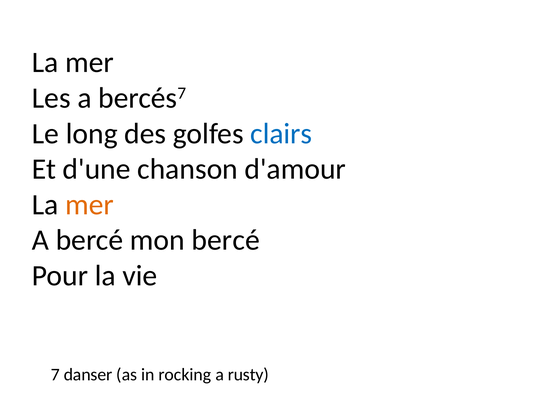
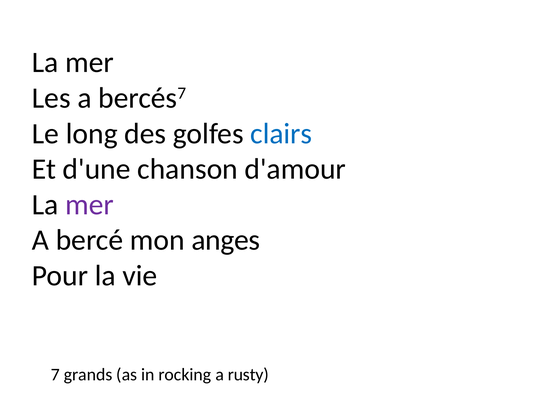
mer at (90, 205) colour: orange -> purple
mon bercé: bercé -> anges
danser: danser -> grands
